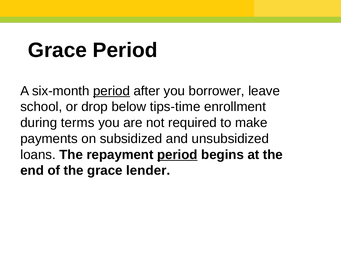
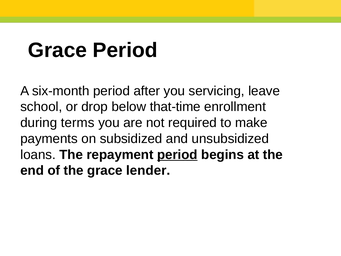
period at (112, 91) underline: present -> none
borrower: borrower -> servicing
tips-time: tips-time -> that-time
